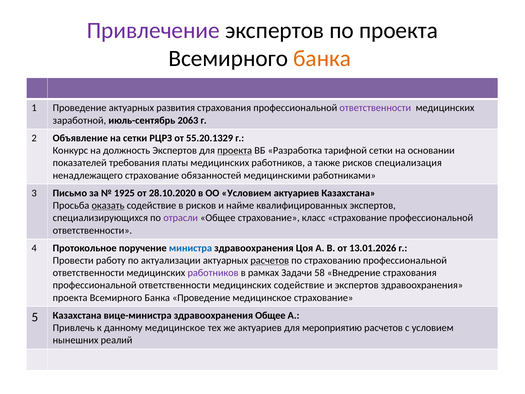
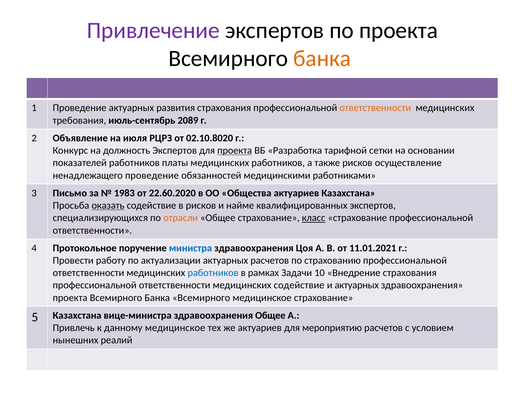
ответственности at (375, 108) colour: purple -> orange
заработной: заработной -> требования
2063: 2063 -> 2089
на сетки: сетки -> июля
55.20.1329: 55.20.1329 -> 02.10.8020
показателей требования: требования -> работников
специализация: специализация -> осуществление
ненадлежащего страхование: страхование -> проведение
1925: 1925 -> 1983
28.10.2020: 28.10.2020 -> 22.60.2020
ОО Условием: Условием -> Общества
отрасли colour: purple -> orange
класс underline: none -> present
13.01.2026: 13.01.2026 -> 11.01.2021
расчетов at (270, 260) underline: present -> none
работников at (213, 273) colour: purple -> blue
58: 58 -> 10
и экспертов: экспертов -> актуарных
Банка Проведение: Проведение -> Всемирного
